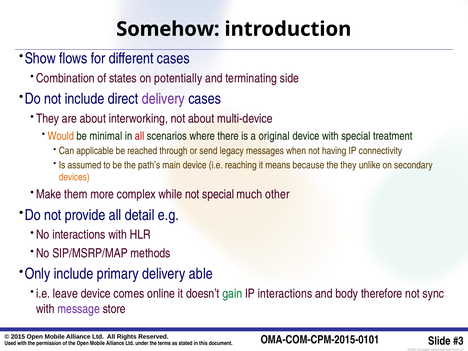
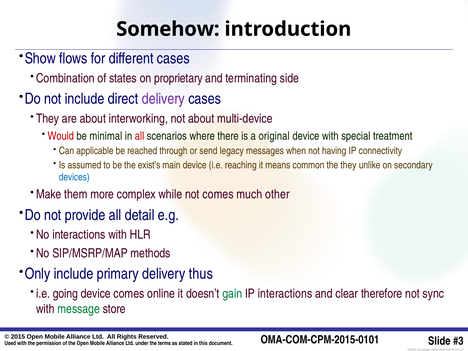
potentially: potentially -> proprietary
Would colour: orange -> red
path’s: path’s -> exist’s
because: because -> common
devices colour: orange -> blue
not special: special -> comes
able: able -> thus
leave: leave -> going
body: body -> clear
message colour: purple -> green
